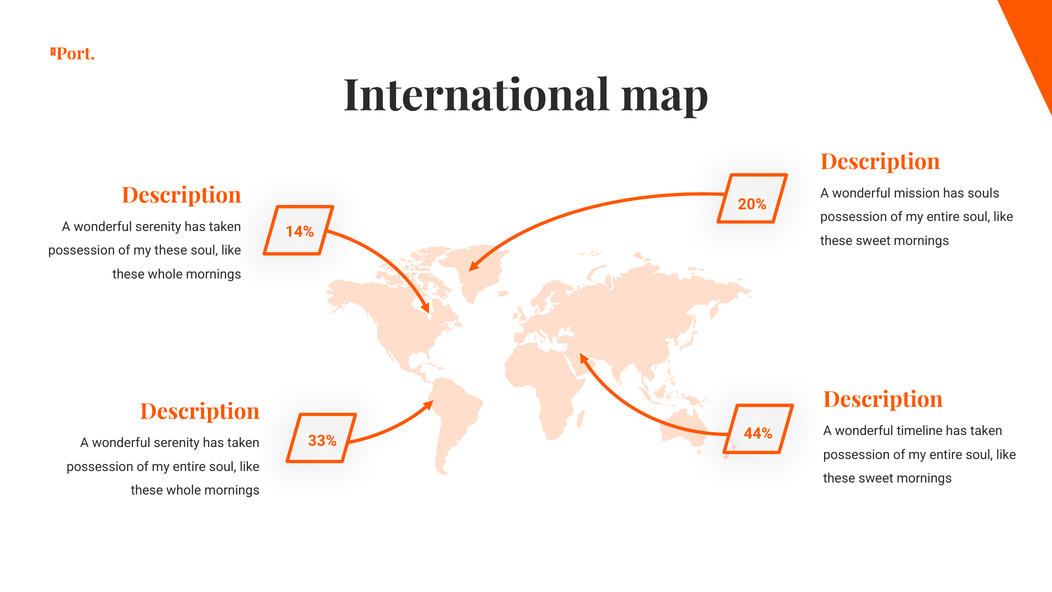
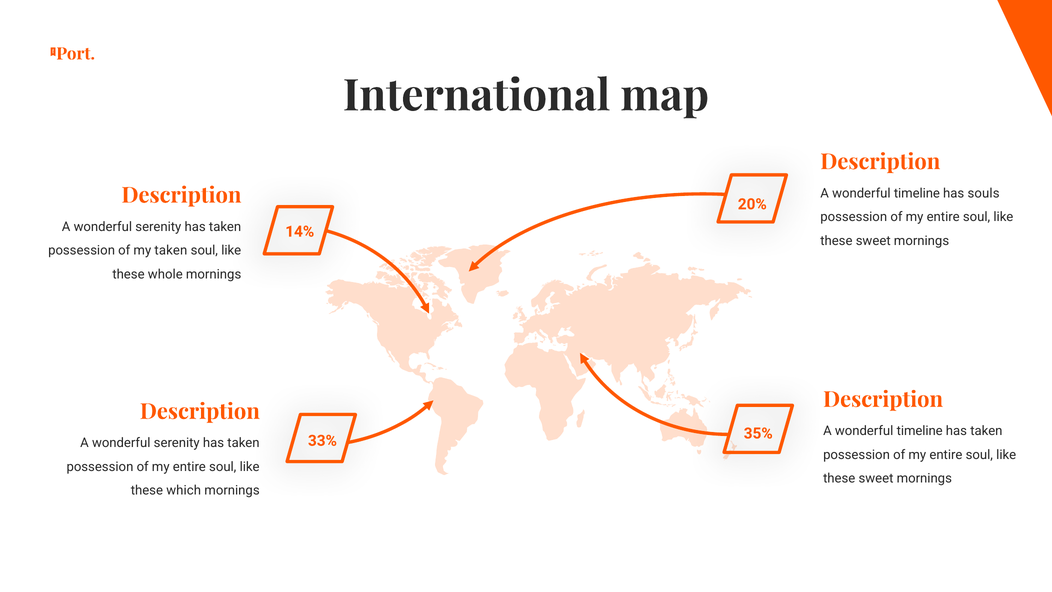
mission at (917, 193): mission -> timeline
my these: these -> taken
44%: 44% -> 35%
whole at (184, 490): whole -> which
